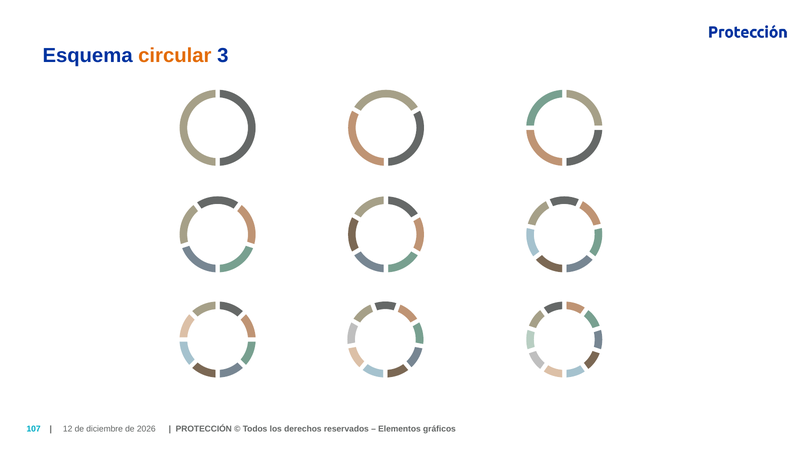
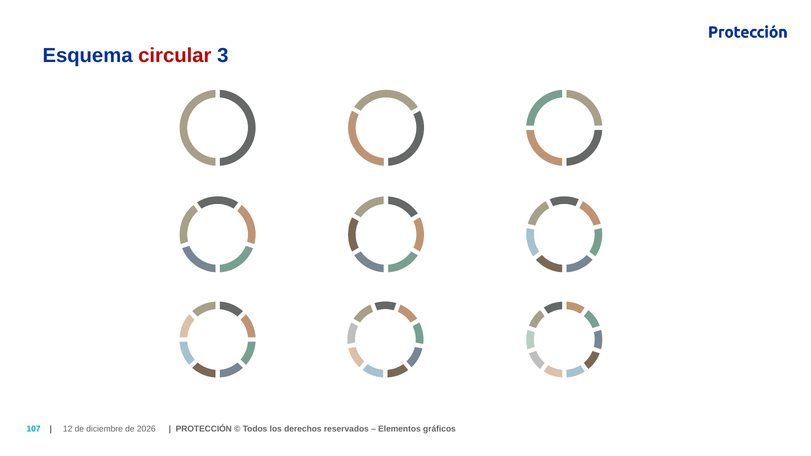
circular colour: orange -> red
